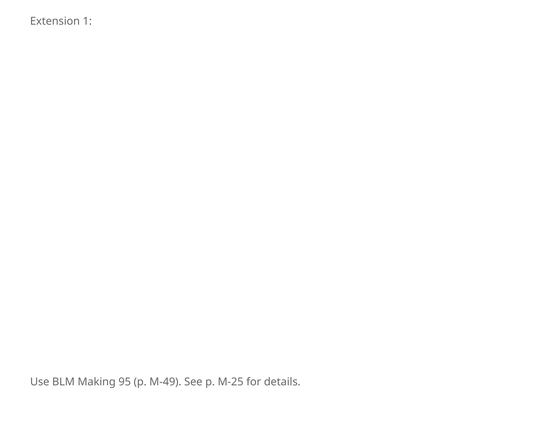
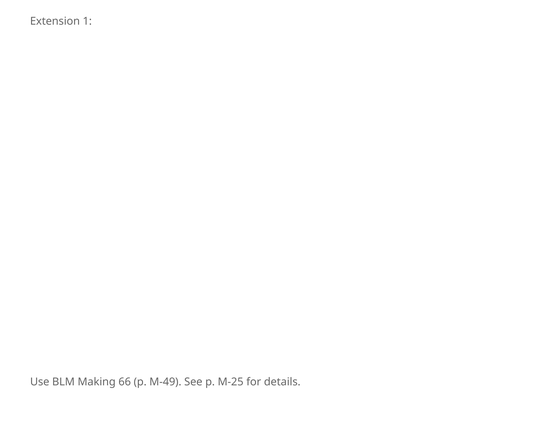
95: 95 -> 66
